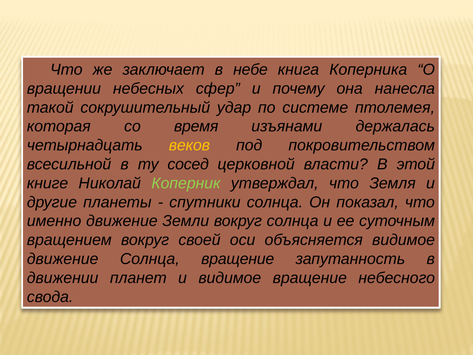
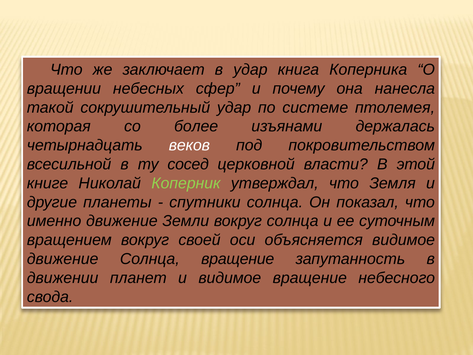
в небе: небе -> удар
время: время -> более
веков colour: yellow -> white
